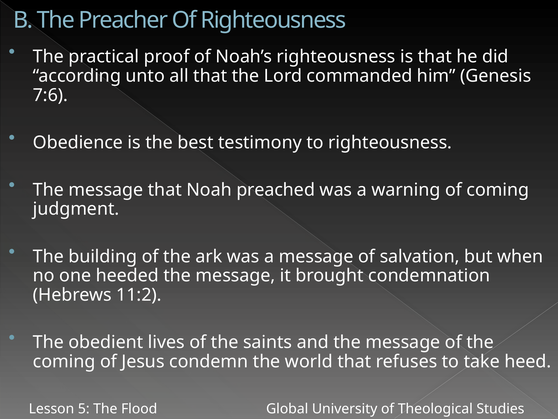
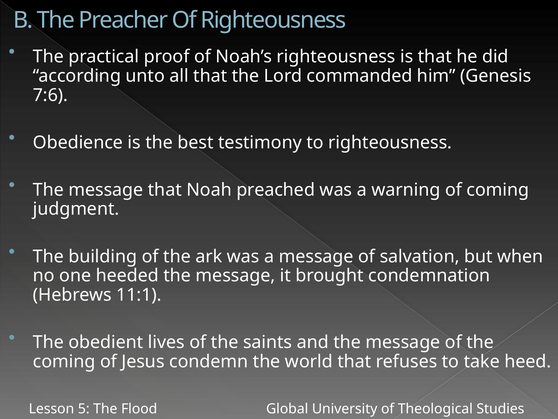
11:2: 11:2 -> 11:1
